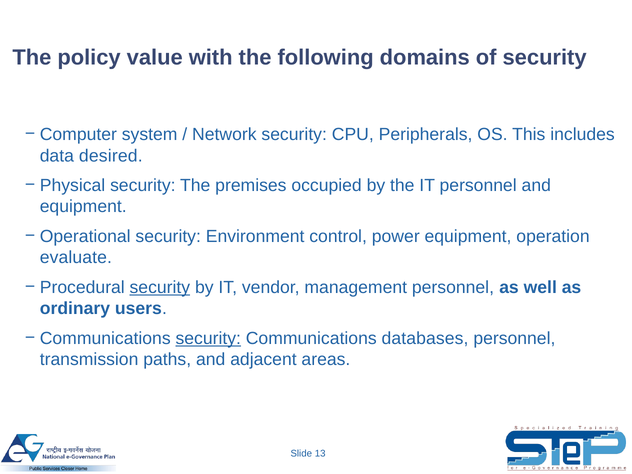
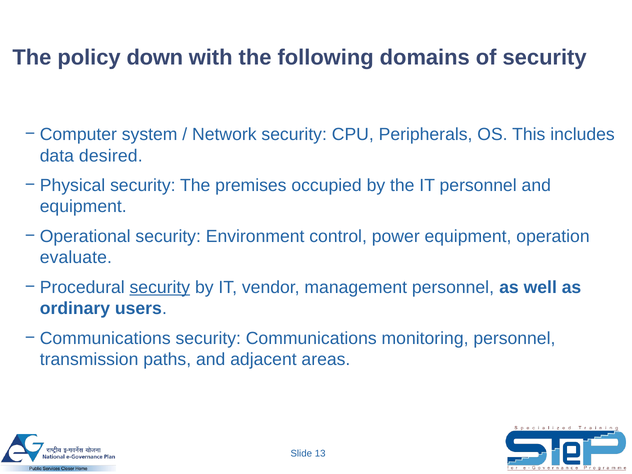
value: value -> down
security at (208, 338) underline: present -> none
databases: databases -> monitoring
